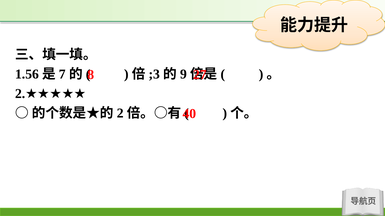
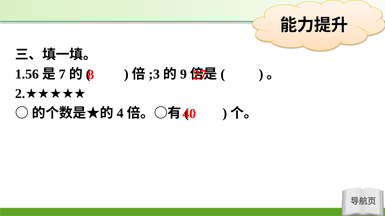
2: 2 -> 4
